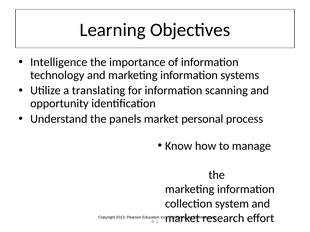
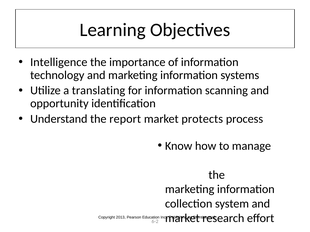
panels: panels -> report
personal: personal -> protects
